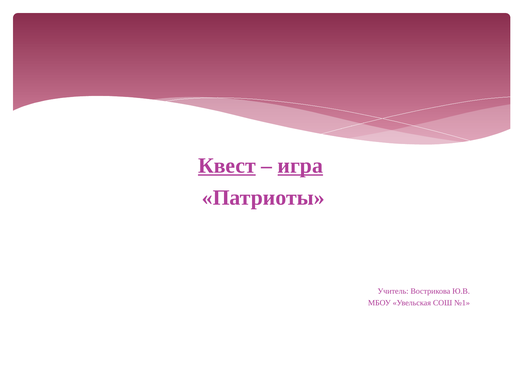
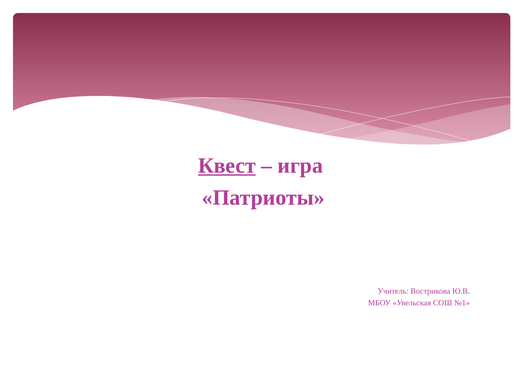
игра underline: present -> none
